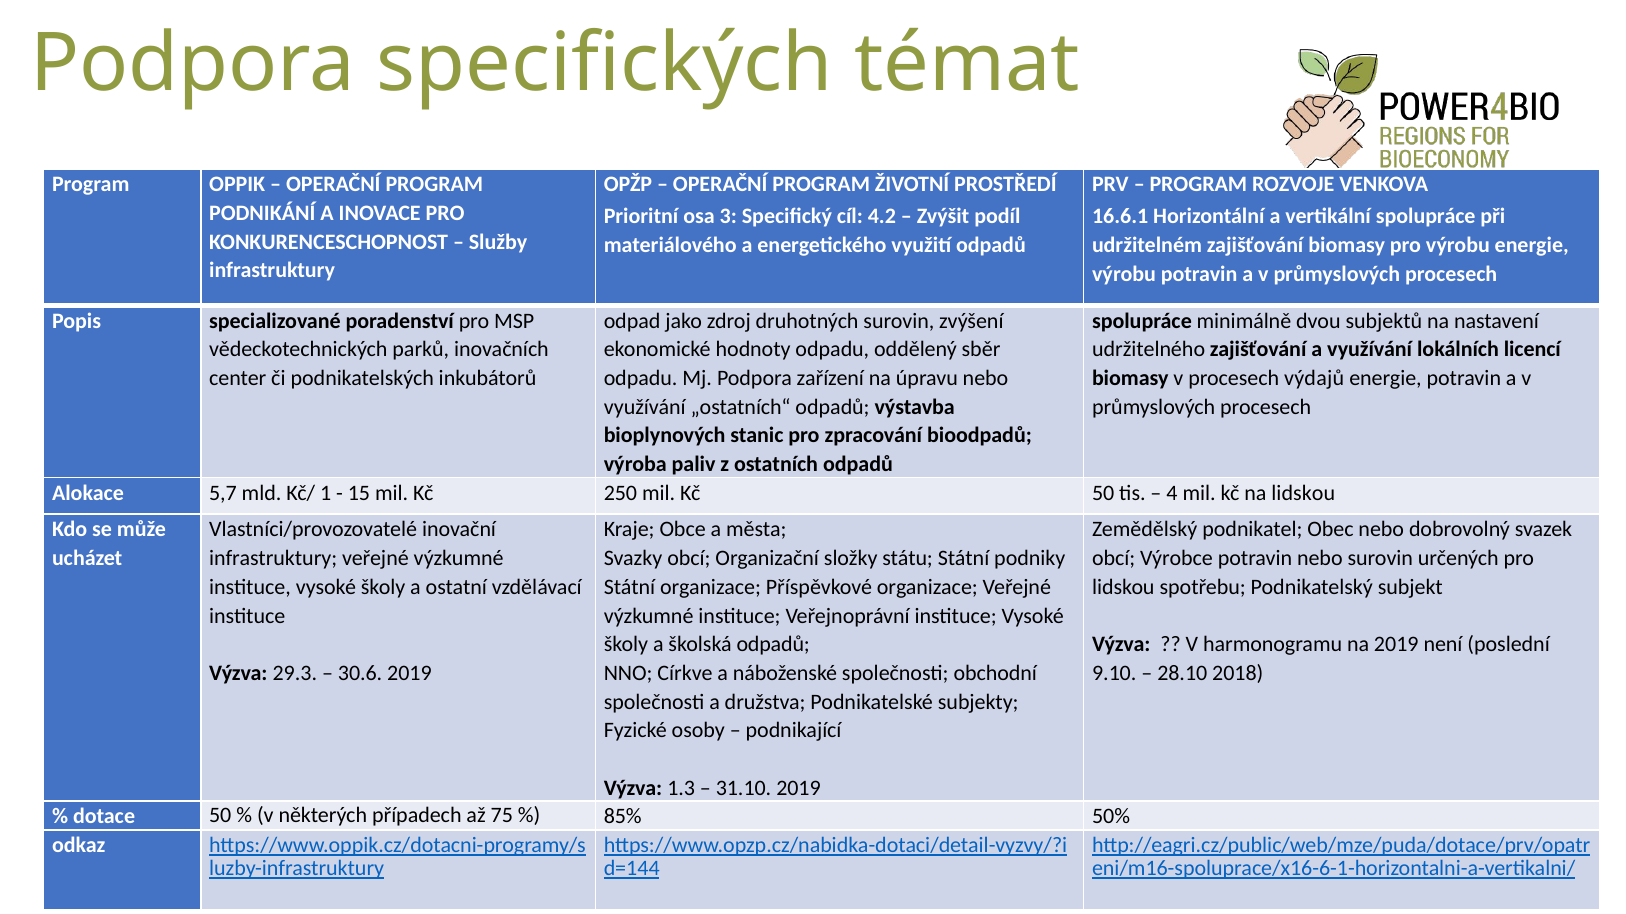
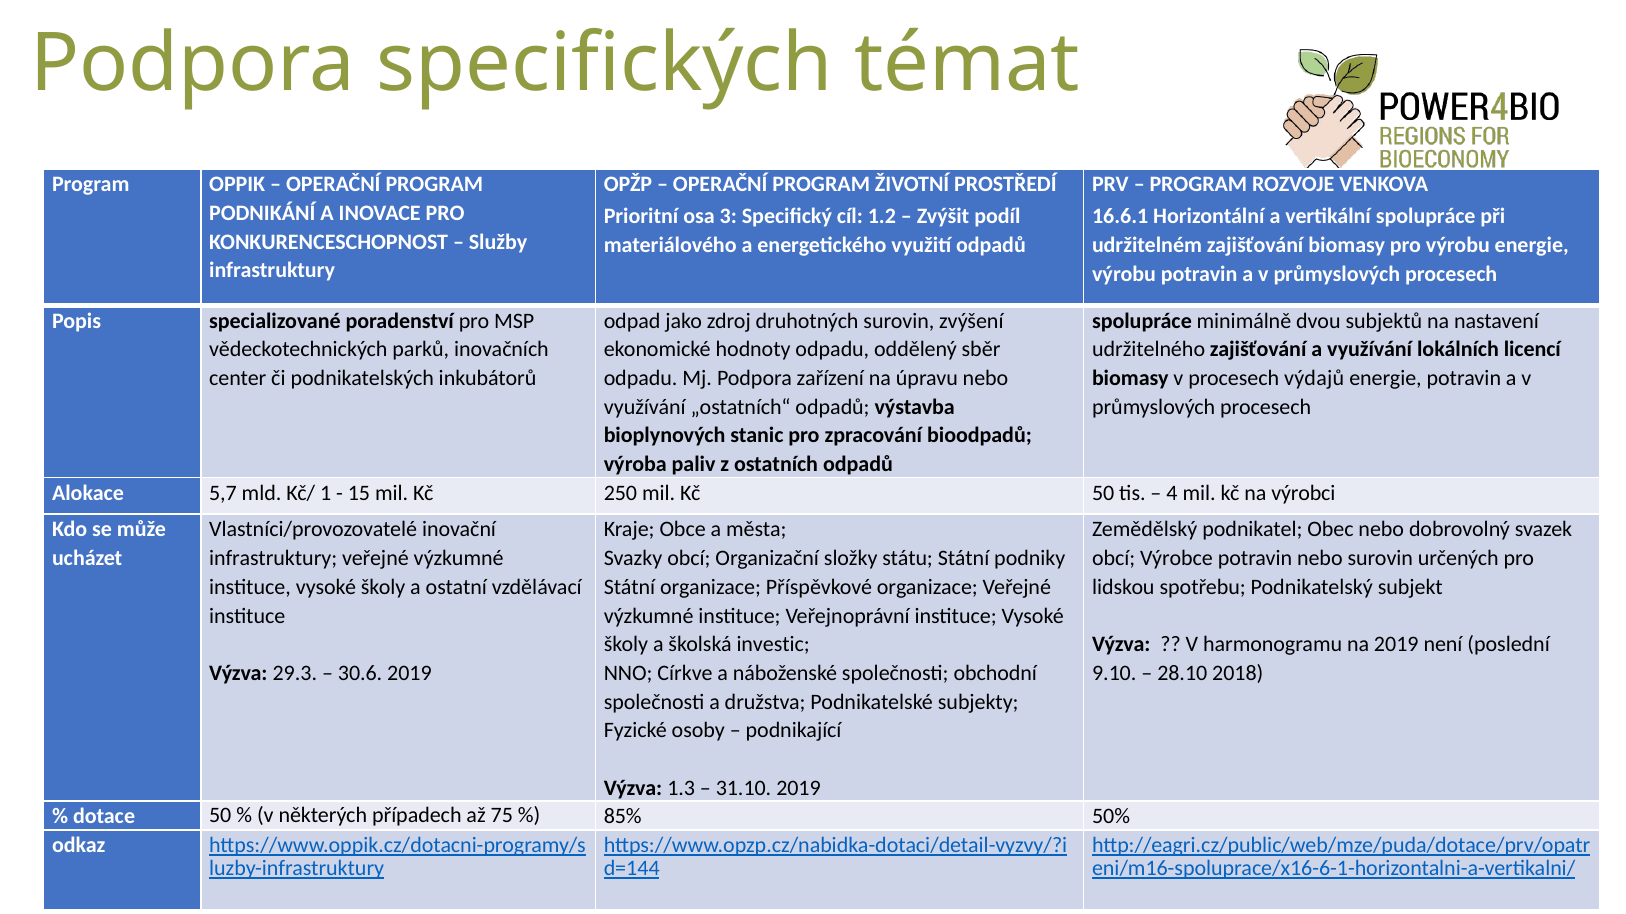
4.2: 4.2 -> 1.2
na lidskou: lidskou -> výrobci
školská odpadů: odpadů -> investic
